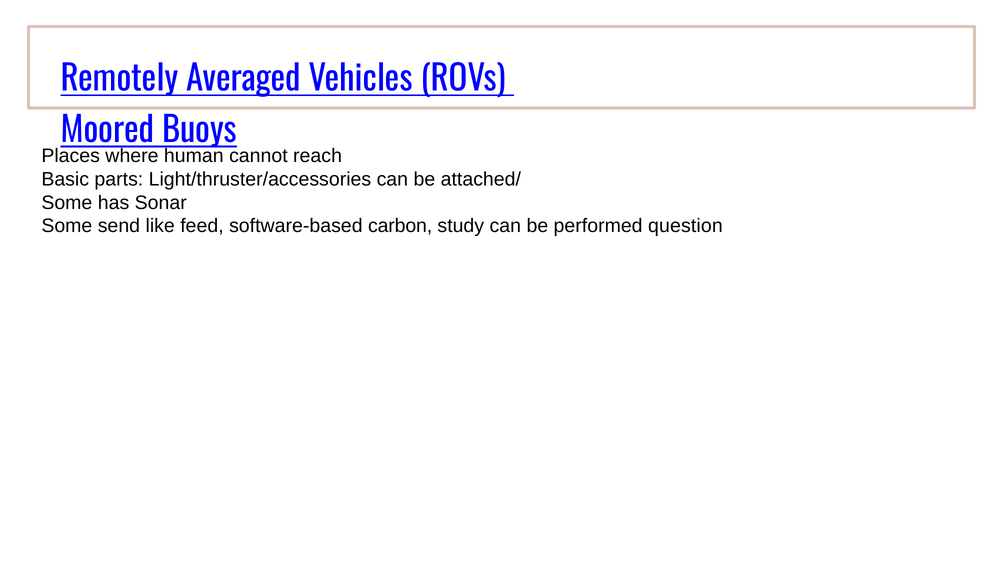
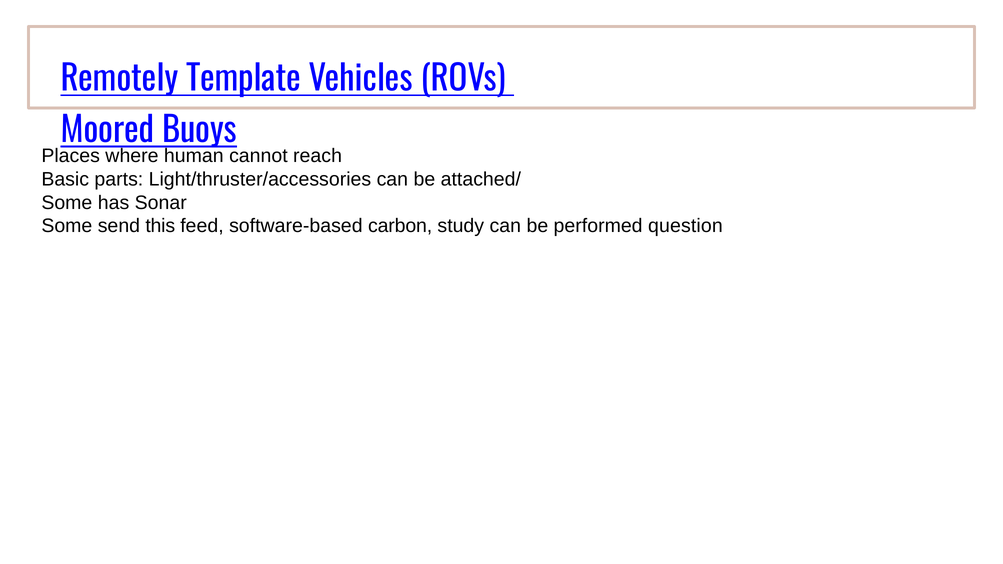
Averaged: Averaged -> Template
like: like -> this
